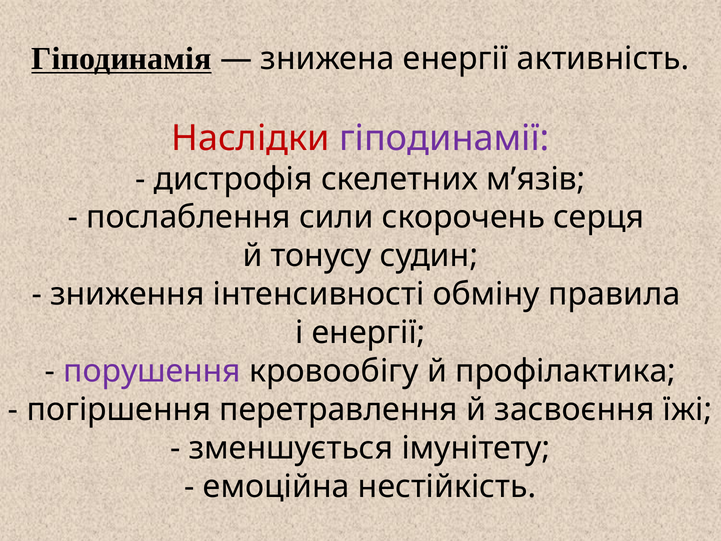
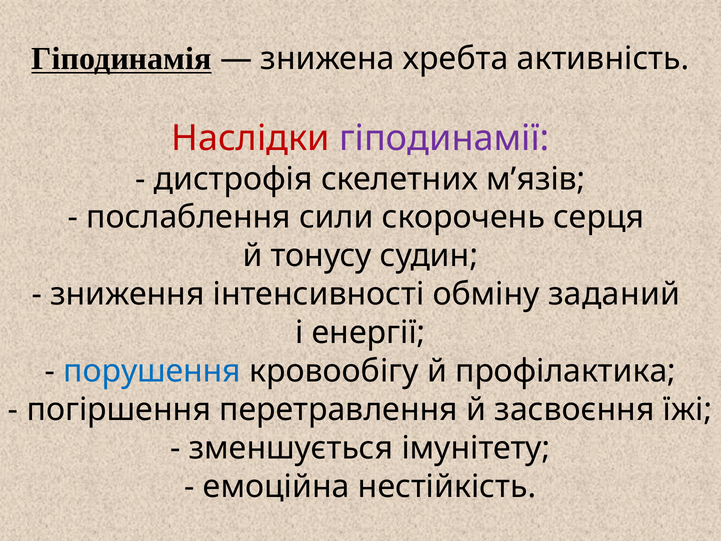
знижена енергії: енергії -> хребта
правила: правила -> заданий
порушення colour: purple -> blue
